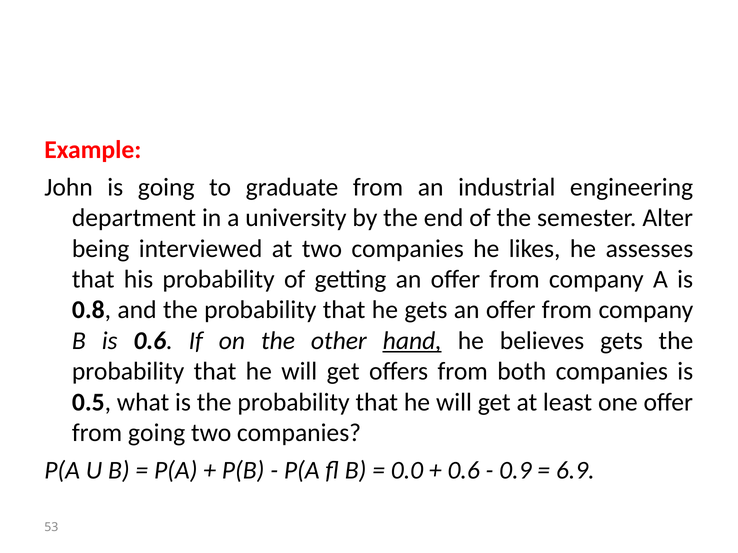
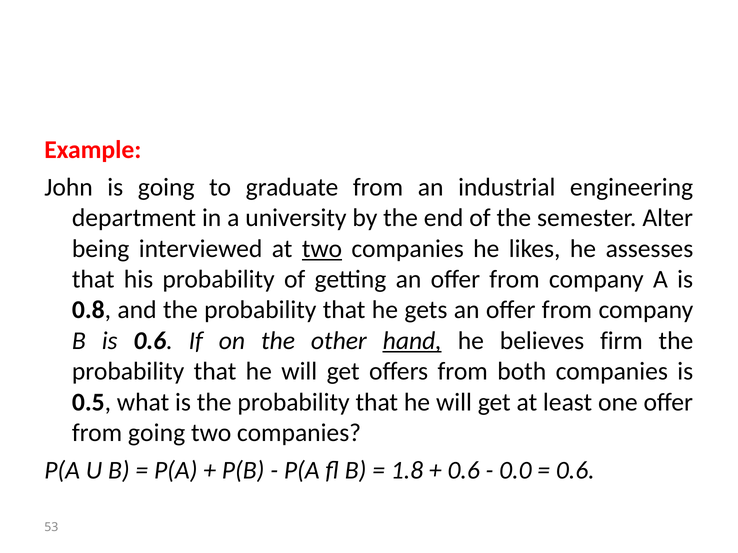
two at (322, 249) underline: none -> present
believes gets: gets -> firm
0.0: 0.0 -> 1.8
0.9: 0.9 -> 0.0
6.9 at (575, 471): 6.9 -> 0.6
